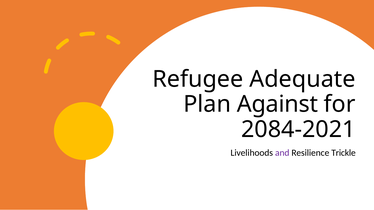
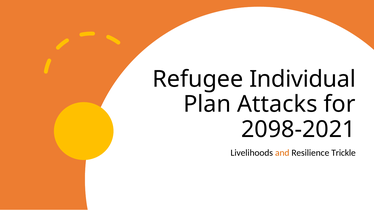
Adequate: Adequate -> Individual
Against: Against -> Attacks
2084-2021: 2084-2021 -> 2098-2021
and colour: purple -> orange
